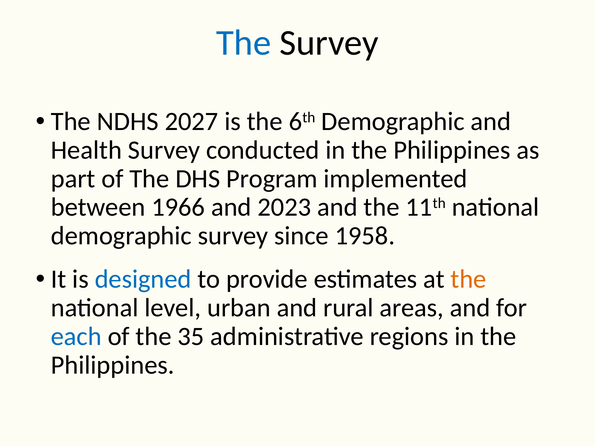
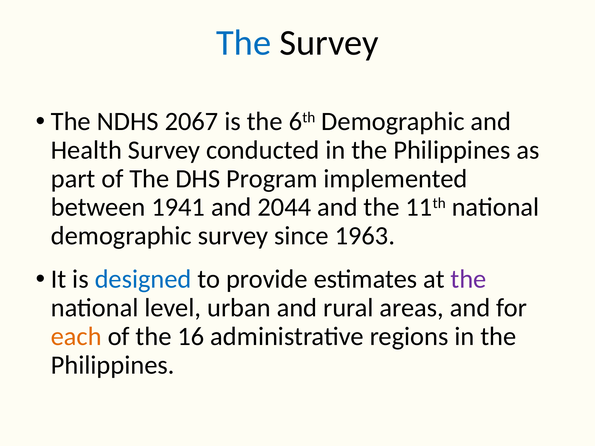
2027: 2027 -> 2067
1966: 1966 -> 1941
2023: 2023 -> 2044
1958: 1958 -> 1963
the at (469, 279) colour: orange -> purple
each colour: blue -> orange
35: 35 -> 16
